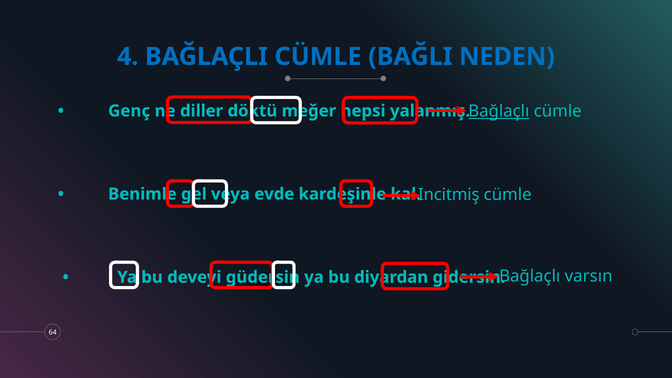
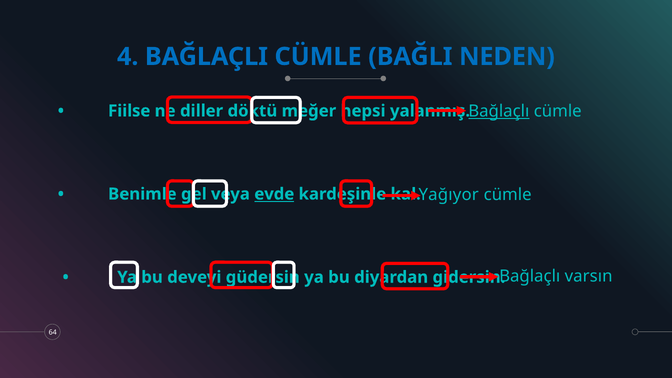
Genç: Genç -> Fiilse
Incitmiş: Incitmiş -> Yağıyor
evde underline: none -> present
